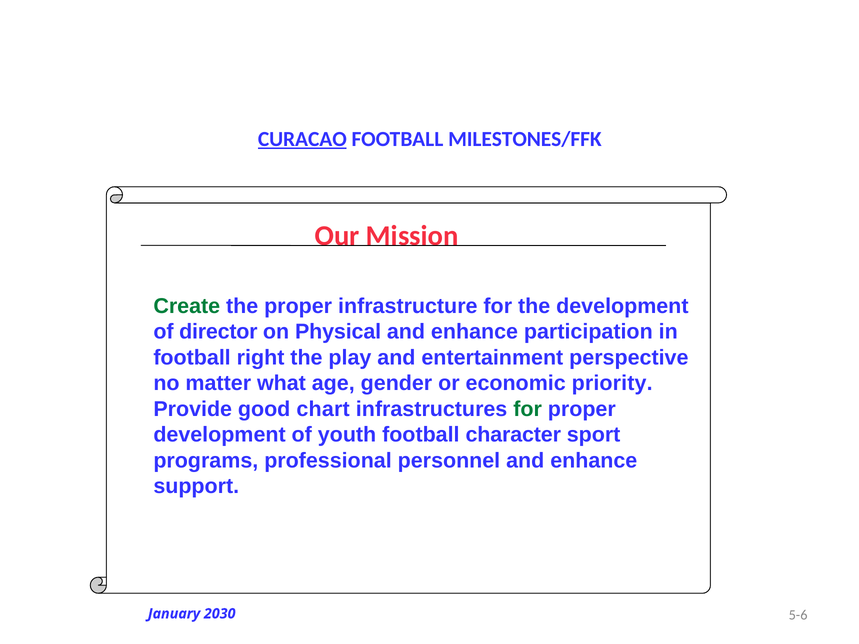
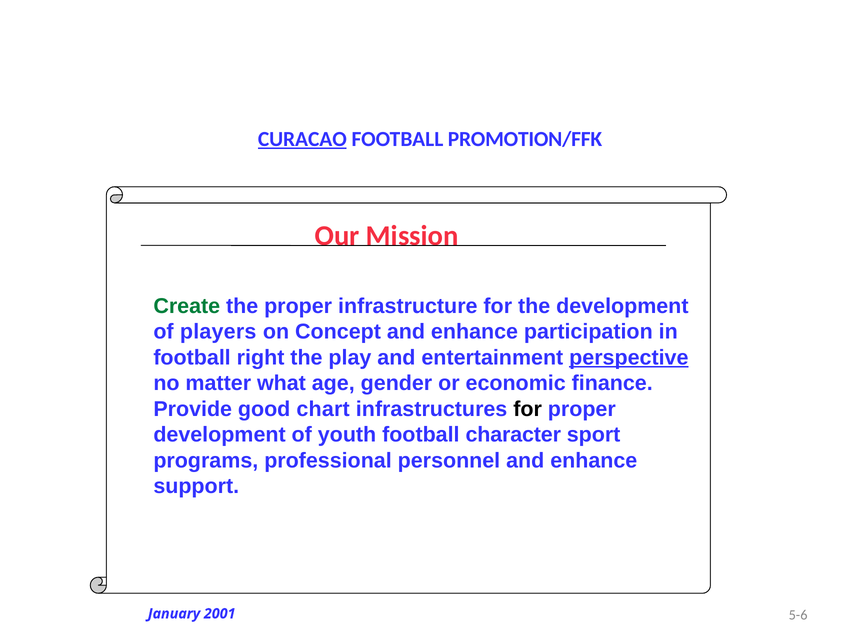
MILESTONES/FFK: MILESTONES/FFK -> PROMOTION/FFK
director: director -> players
Physical: Physical -> Concept
perspective underline: none -> present
priority: priority -> finance
for at (528, 409) colour: green -> black
2030: 2030 -> 2001
